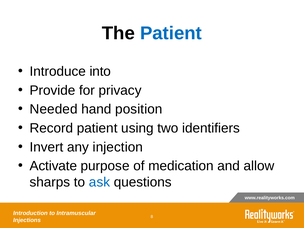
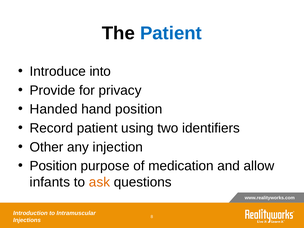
Needed: Needed -> Handed
Invert: Invert -> Other
Activate at (53, 166): Activate -> Position
sharps: sharps -> infants
ask colour: blue -> orange
